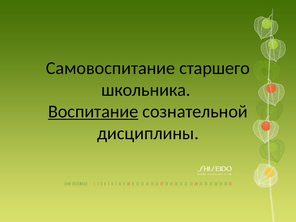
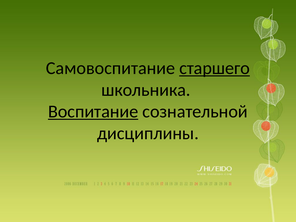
старшего underline: none -> present
